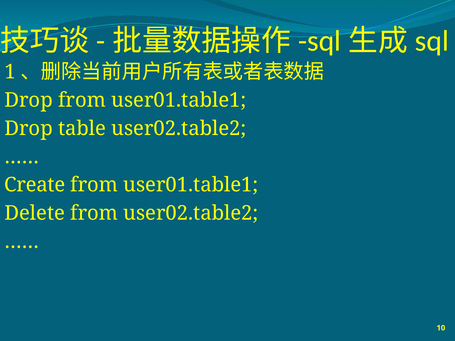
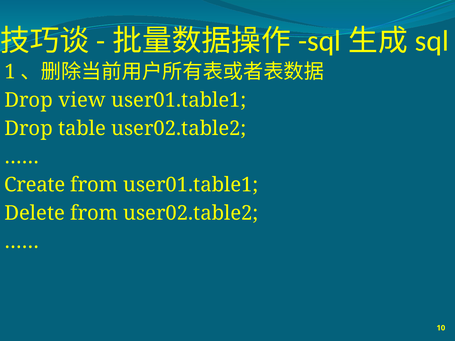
Drop from: from -> view
